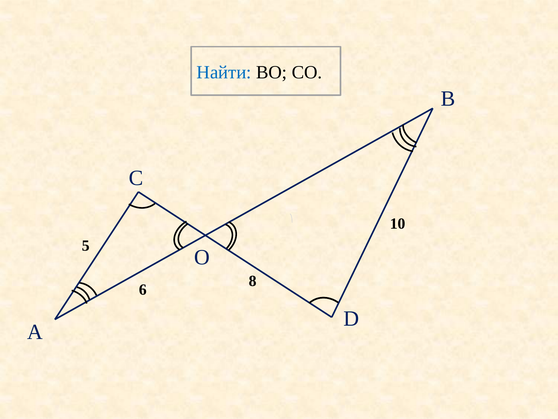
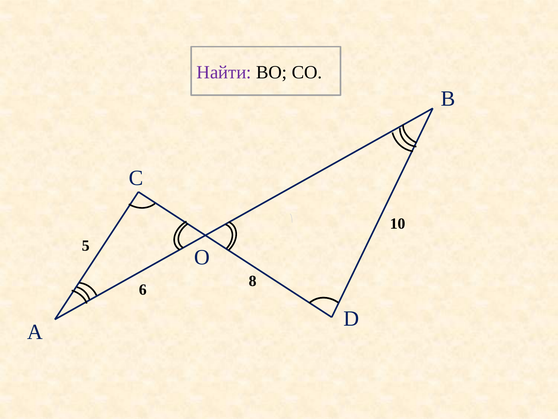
Найти colour: blue -> purple
